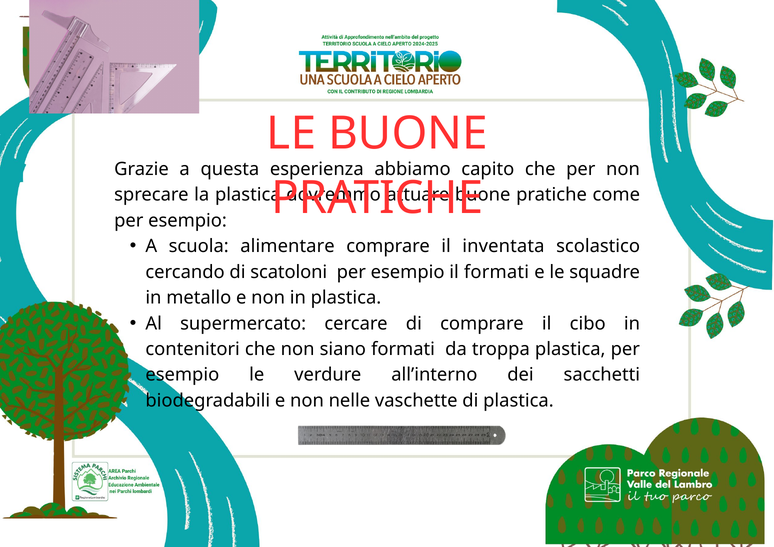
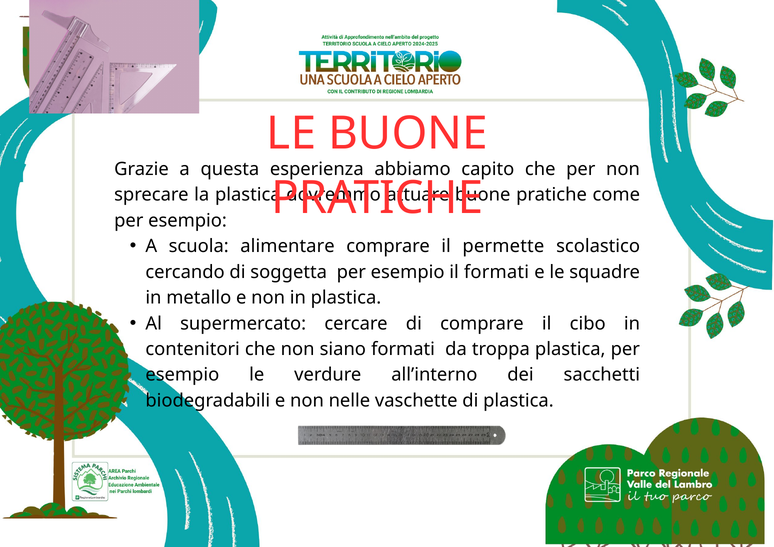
inventata: inventata -> permette
scatoloni: scatoloni -> soggetta
